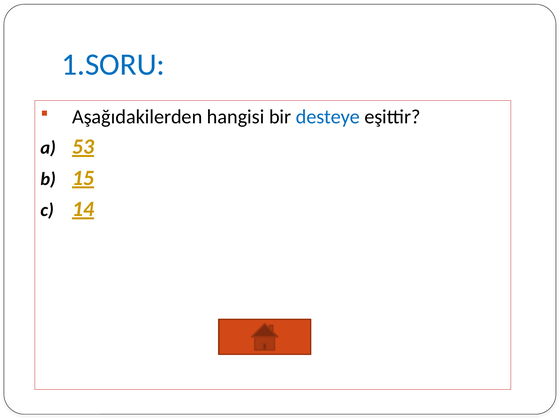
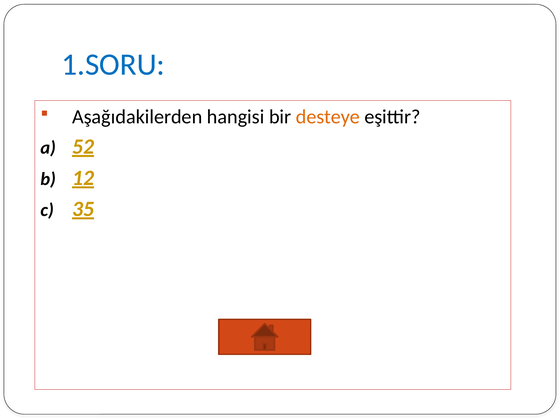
desteye colour: blue -> orange
53: 53 -> 52
15: 15 -> 12
14: 14 -> 35
